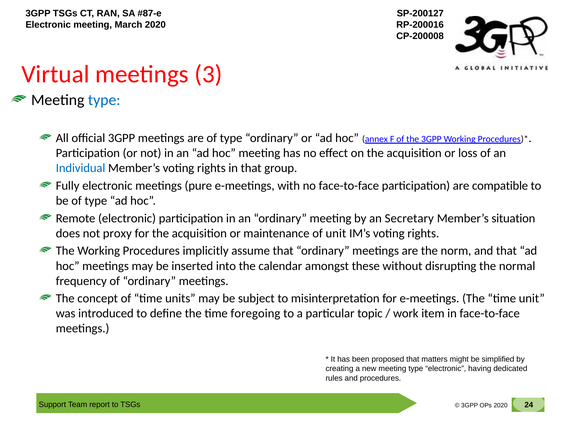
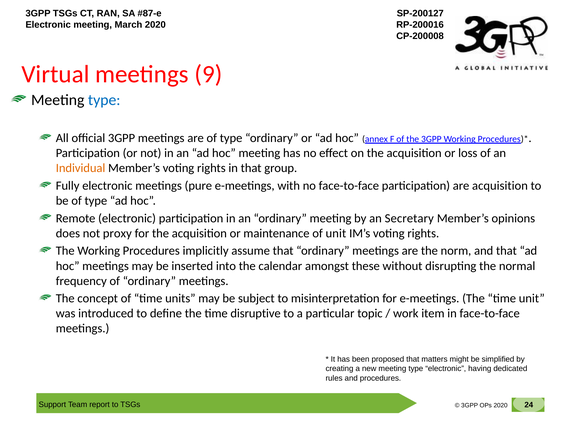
3: 3 -> 9
Individual colour: blue -> orange
are compatible: compatible -> acquisition
situation: situation -> opinions
foregoing: foregoing -> disruptive
